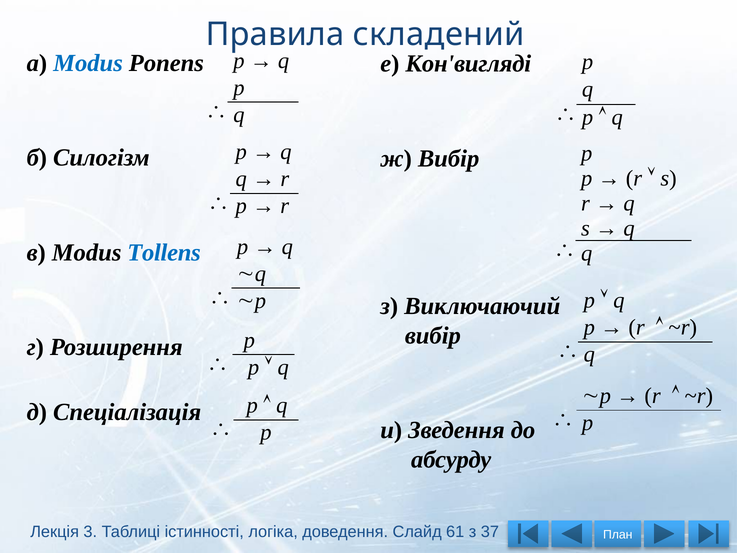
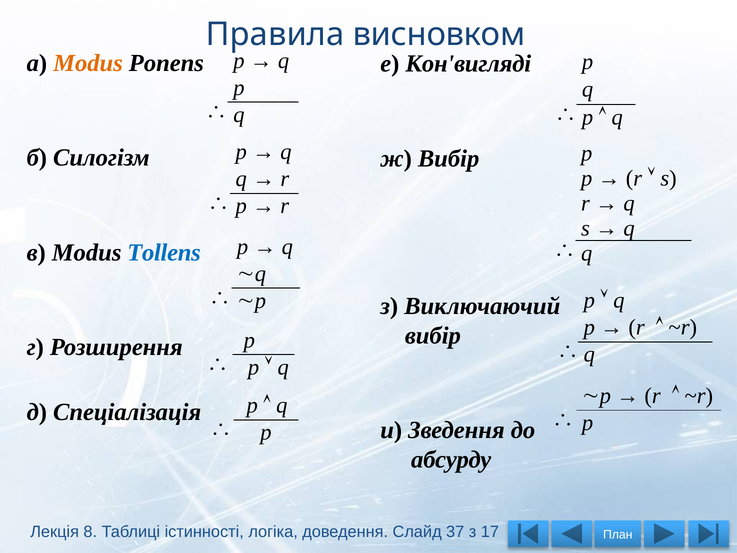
складений: складений -> висновком
Modus at (88, 63) colour: blue -> orange
3: 3 -> 8
61: 61 -> 37
37: 37 -> 17
